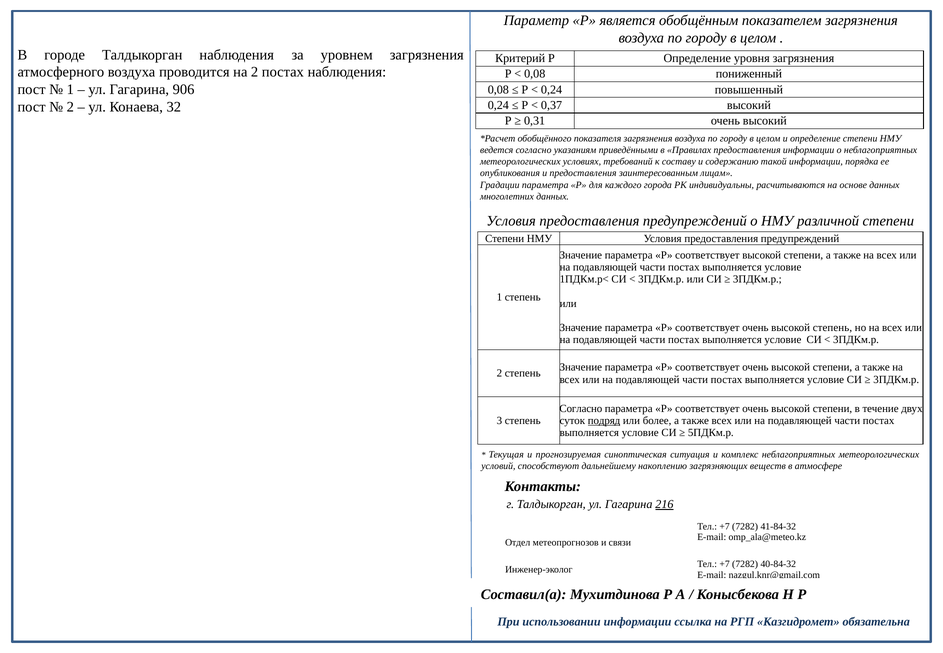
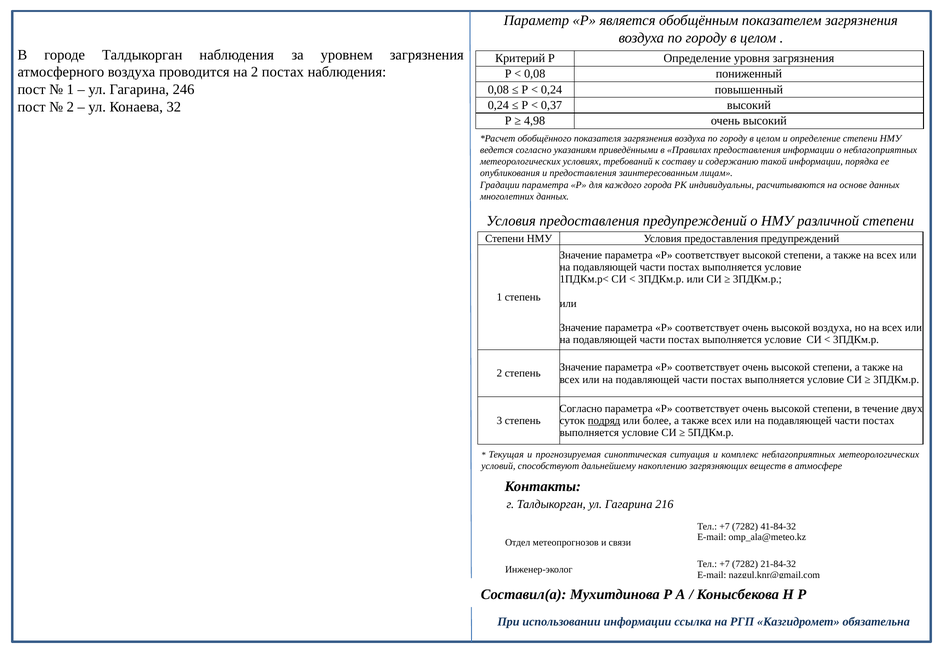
906: 906 -> 246
0,31: 0,31 -> 4,98
высокой степень: степень -> воздуха
216 underline: present -> none
40-84-32: 40-84-32 -> 21-84-32
